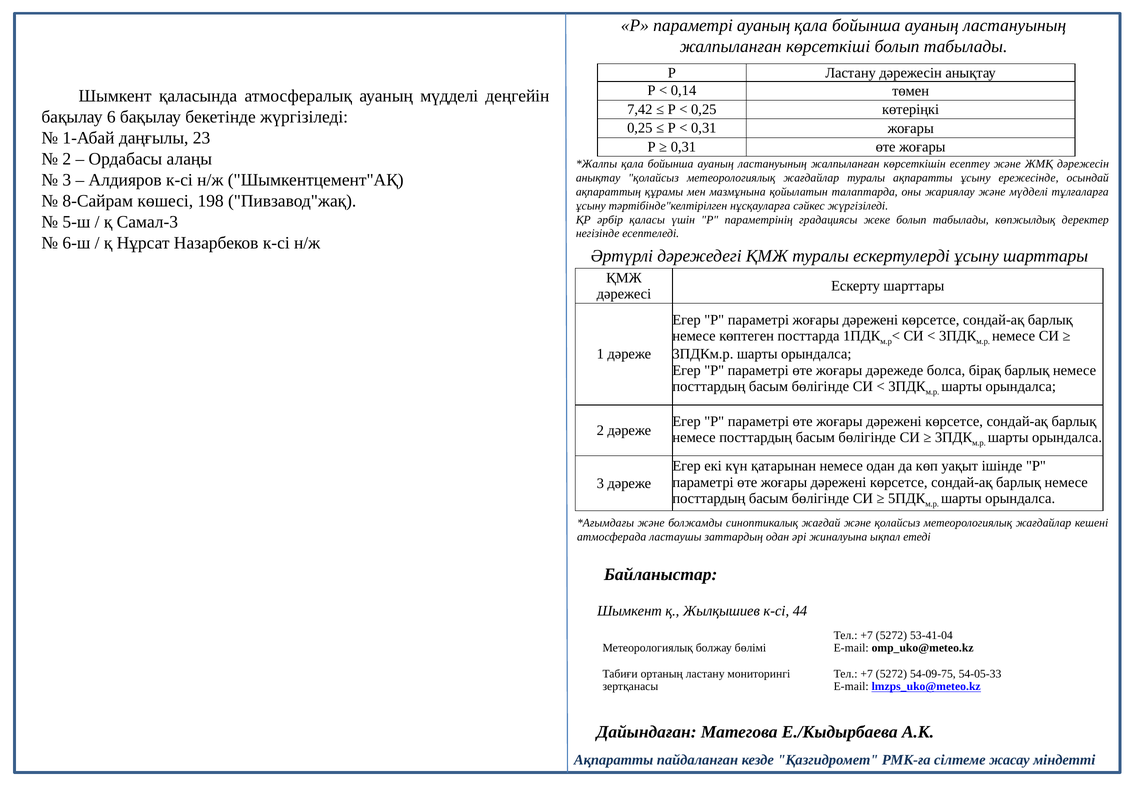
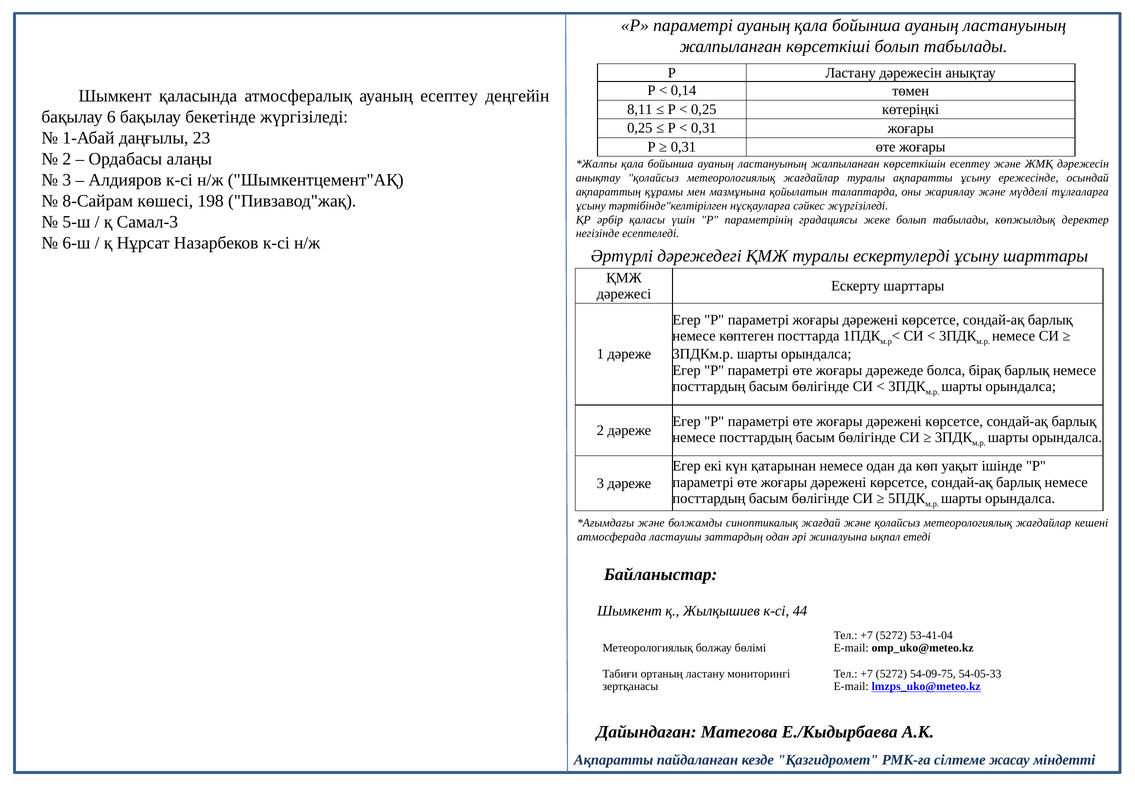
ауаның мүдделі: мүдделі -> есептеу
7,42: 7,42 -> 8,11
